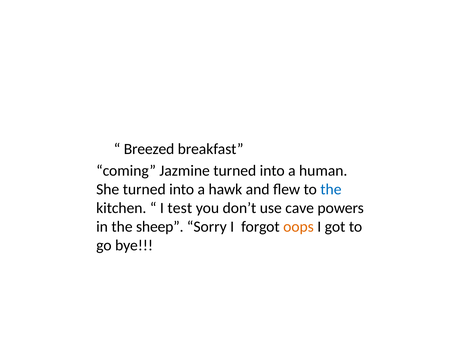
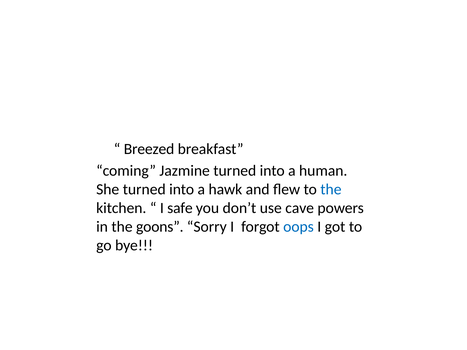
test: test -> safe
sheep: sheep -> goons
oops colour: orange -> blue
